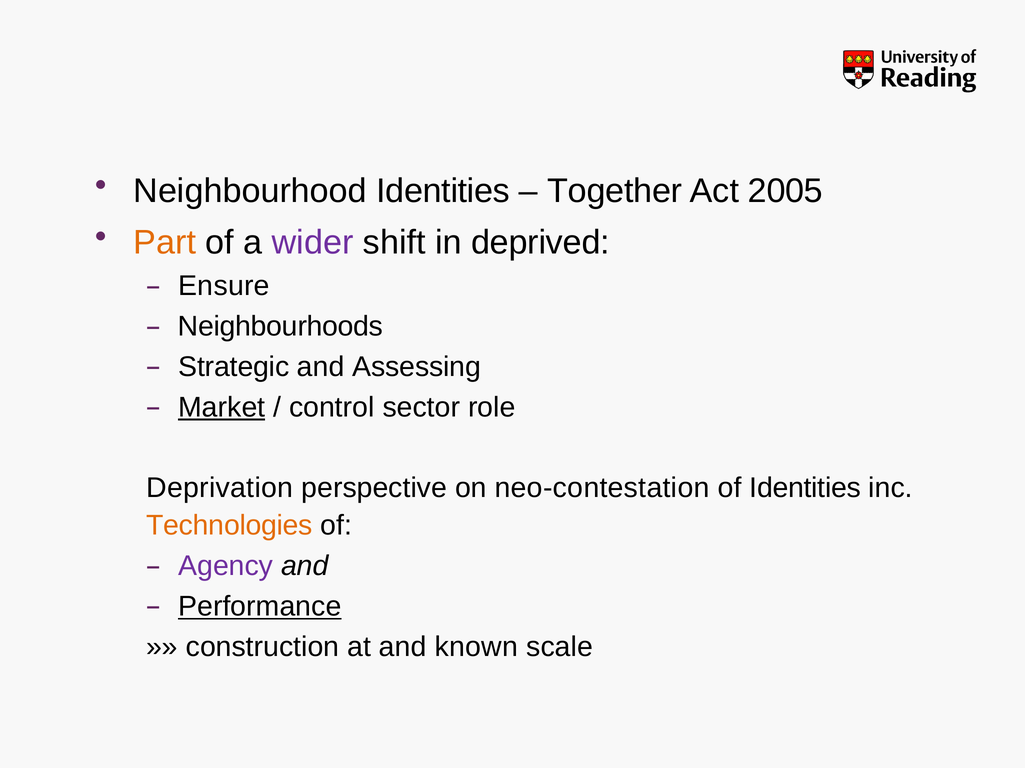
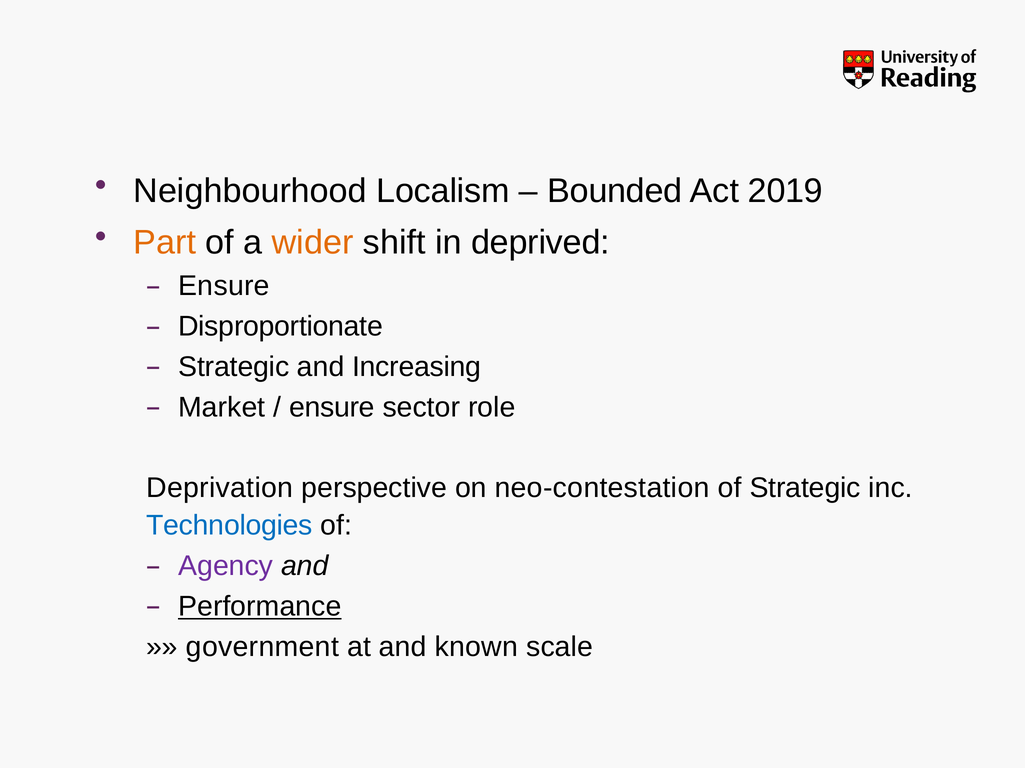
Neighbourhood Identities: Identities -> Localism
Together: Together -> Bounded
2005: 2005 -> 2019
wider colour: purple -> orange
Neighbourhoods: Neighbourhoods -> Disproportionate
Assessing: Assessing -> Increasing
Market underline: present -> none
control at (332, 408): control -> ensure
of Identities: Identities -> Strategic
Technologies colour: orange -> blue
construction: construction -> government
